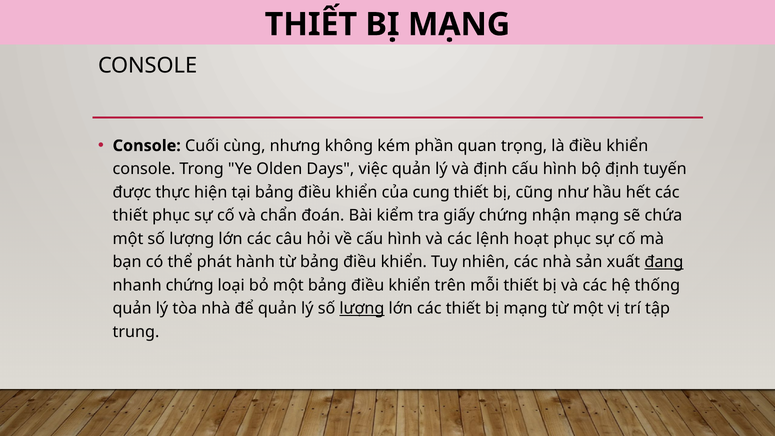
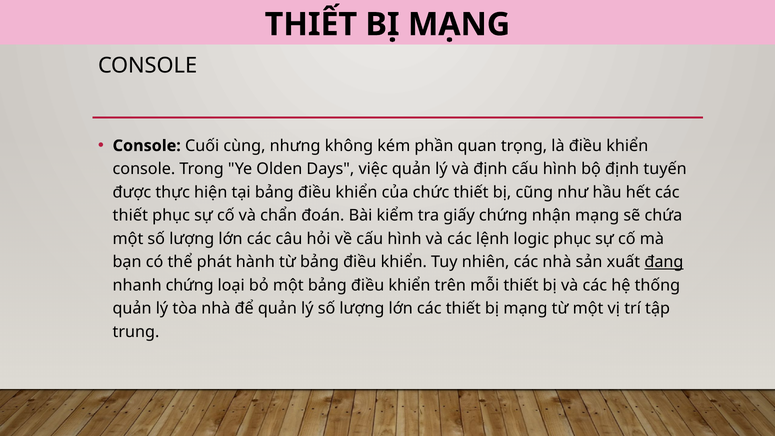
cung: cung -> chức
hoạt: hoạt -> logic
lượng at (362, 308) underline: present -> none
